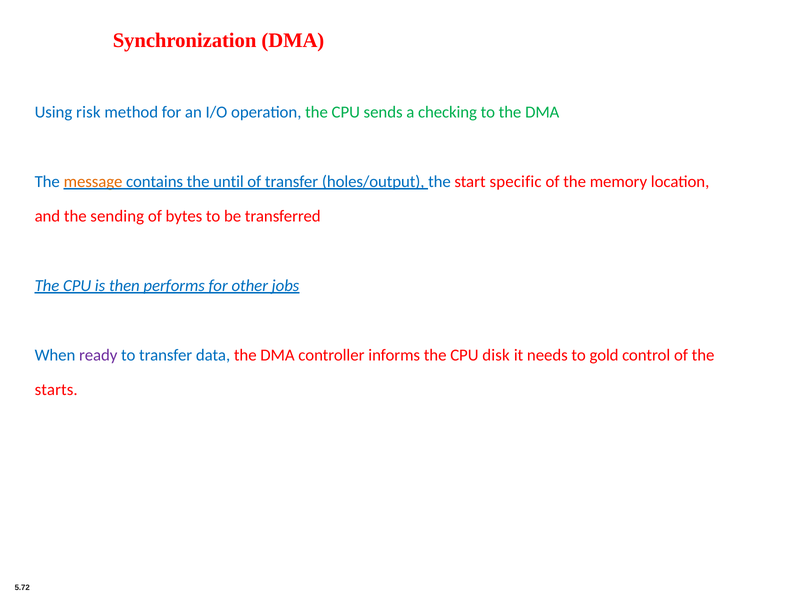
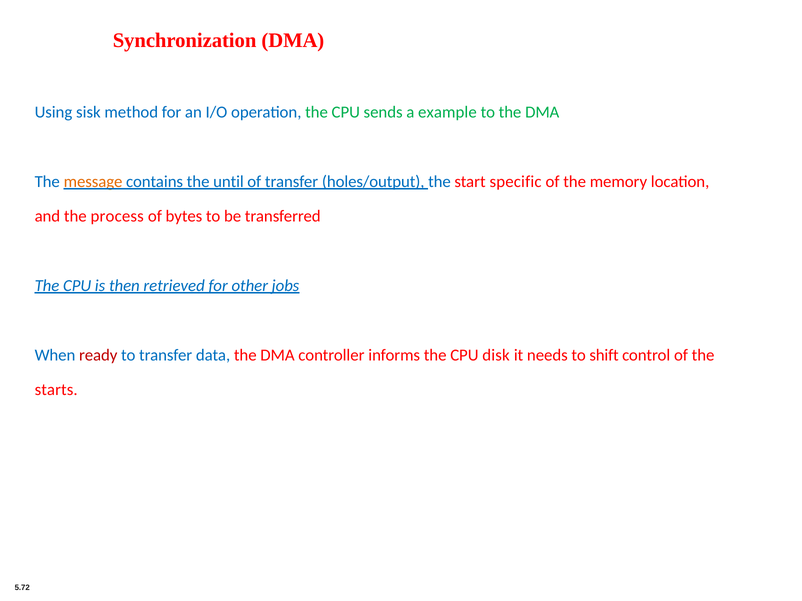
risk: risk -> sisk
checking: checking -> example
sending: sending -> process
performs: performs -> retrieved
ready colour: purple -> red
gold: gold -> shift
